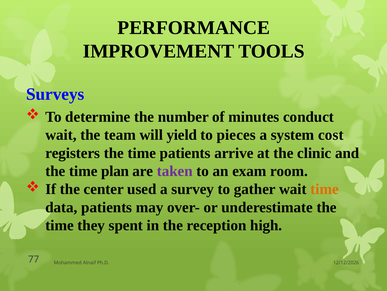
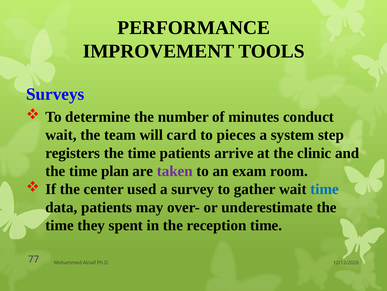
yield: yield -> card
cost: cost -> step
time at (325, 189) colour: orange -> blue
reception high: high -> time
